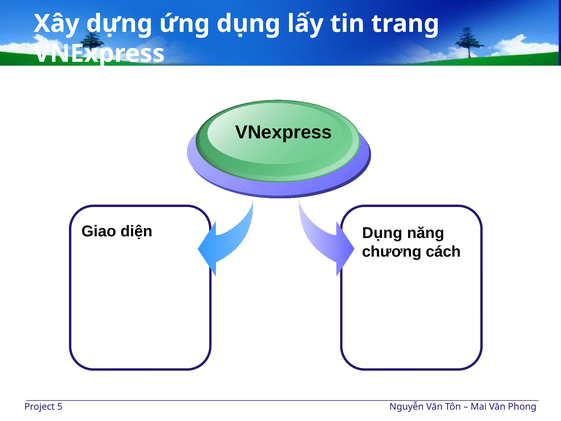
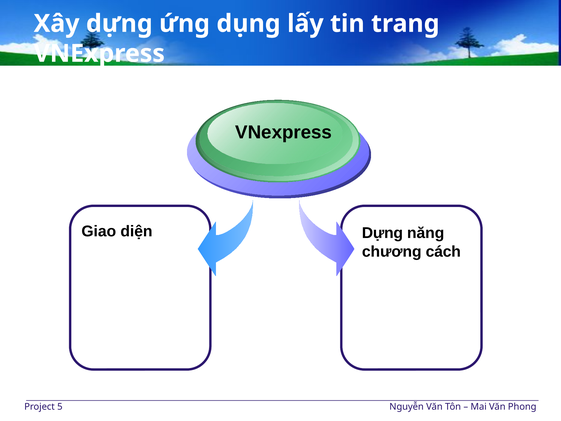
Dụng at (382, 233): Dụng -> Dựng
